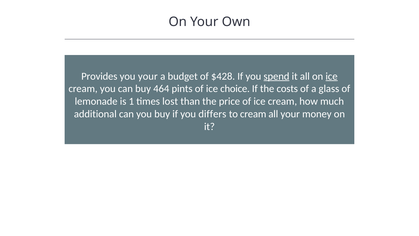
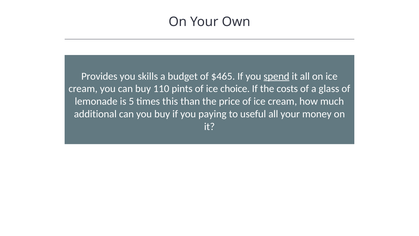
you your: your -> skills
$428: $428 -> $465
ice at (332, 76) underline: present -> none
464: 464 -> 110
1: 1 -> 5
lost: lost -> this
differs: differs -> paying
to cream: cream -> useful
